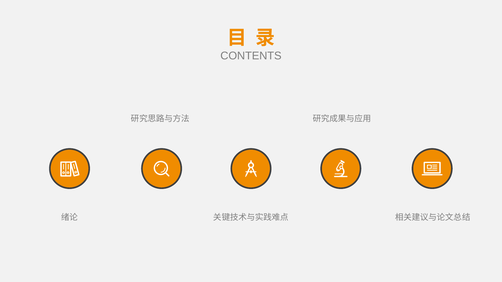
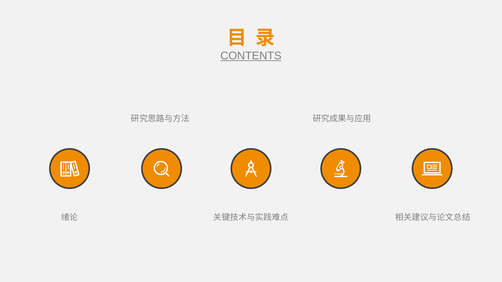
CONTENTS underline: none -> present
